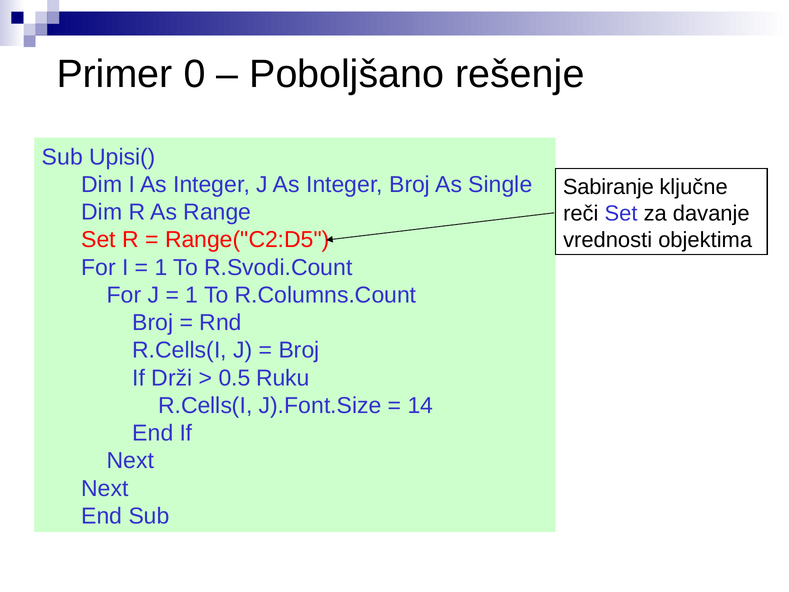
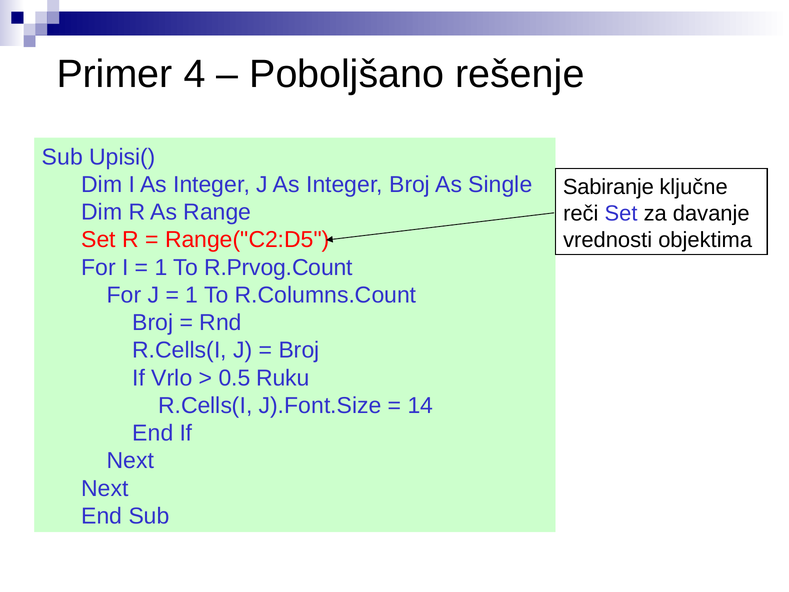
0: 0 -> 4
R.Svodi.Count: R.Svodi.Count -> R.Prvog.Count
Drži: Drži -> Vrlo
